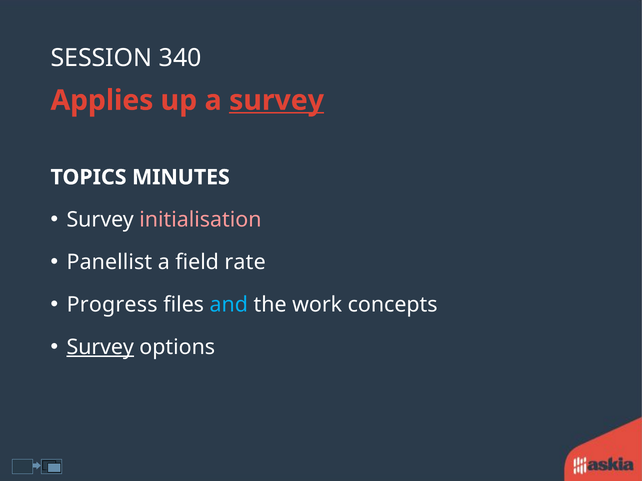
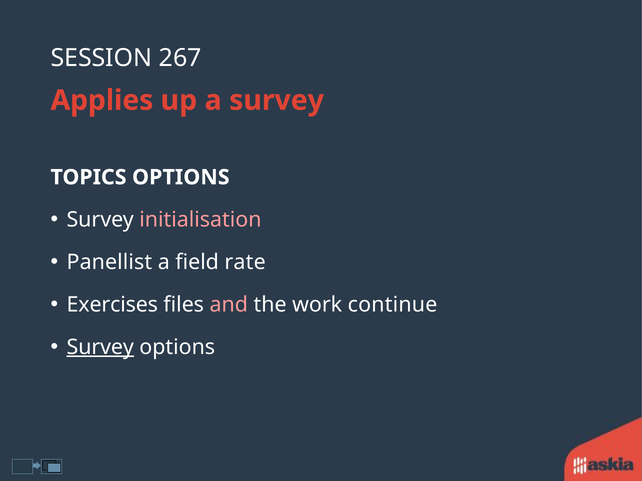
340: 340 -> 267
survey at (277, 100) underline: present -> none
TOPICS MINUTES: MINUTES -> OPTIONS
Progress: Progress -> Exercises
and colour: light blue -> pink
concepts: concepts -> continue
